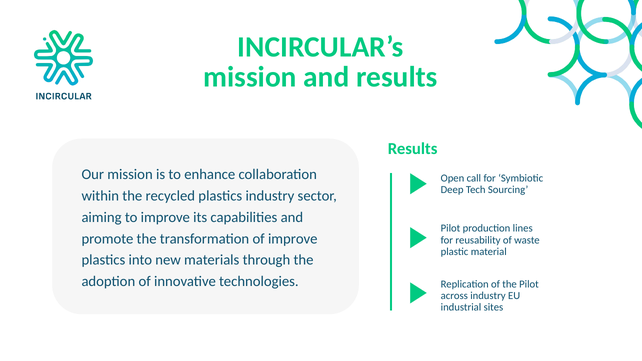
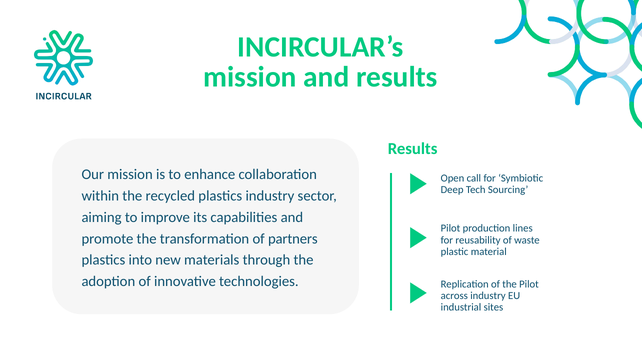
of improve: improve -> partners
